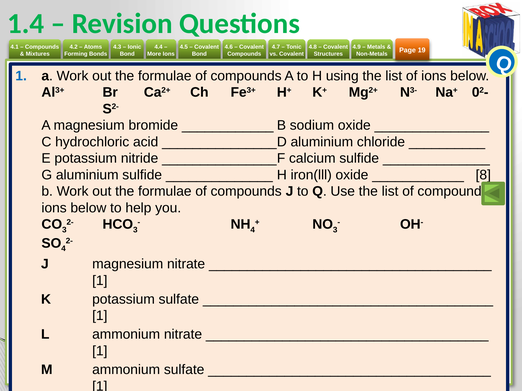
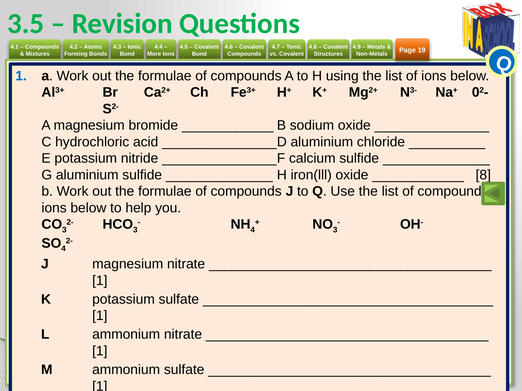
1.4: 1.4 -> 3.5
